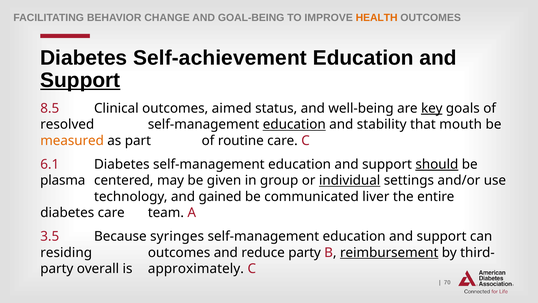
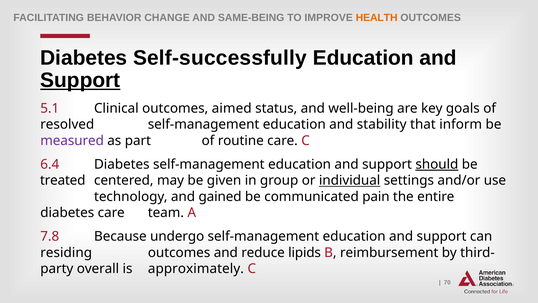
GOAL-BEING: GOAL-BEING -> SAME-BEING
Self-achievement: Self-achievement -> Self-successfully
8.5: 8.5 -> 5.1
key underline: present -> none
education at (294, 124) underline: present -> none
mouth: mouth -> inform
measured colour: orange -> purple
6.1: 6.1 -> 6.4
plasma: plasma -> treated
liver: liver -> pain
3.5: 3.5 -> 7.8
syringes: syringes -> undergo
reduce party: party -> lipids
reimbursement underline: present -> none
